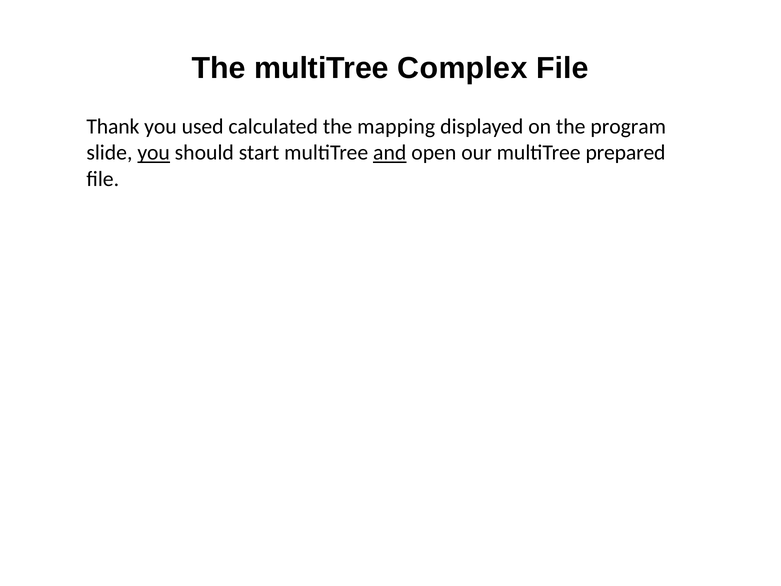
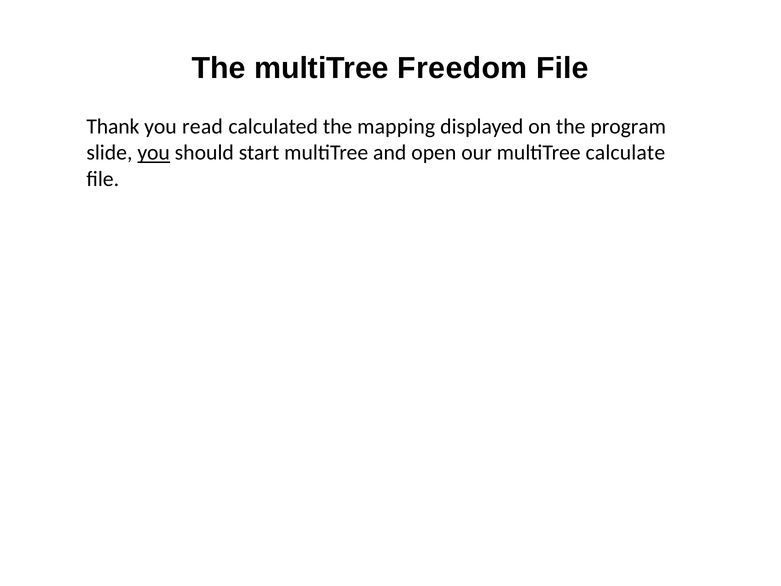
Complex: Complex -> Freedom
used: used -> read
and underline: present -> none
prepared: prepared -> calculate
